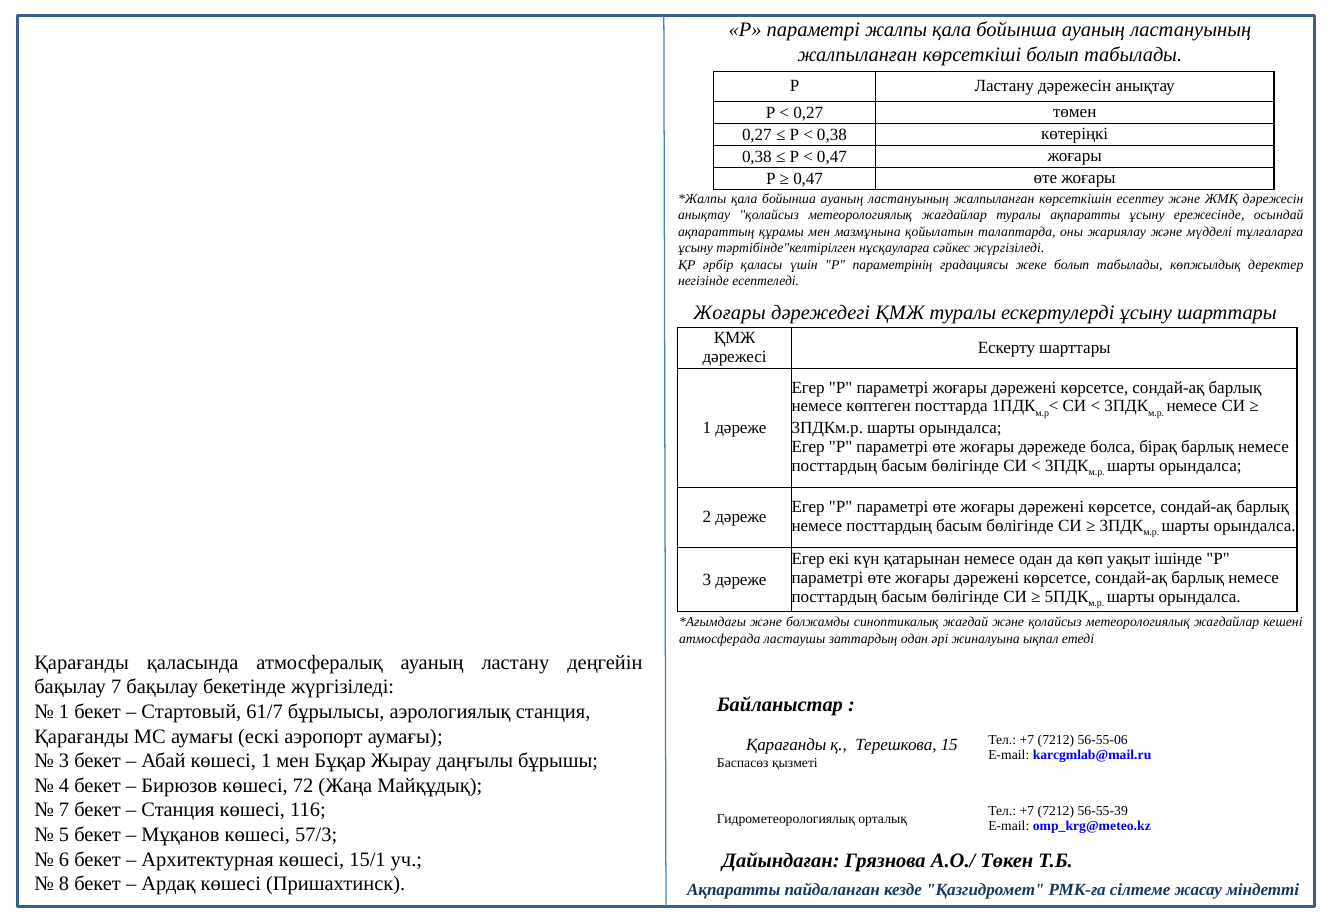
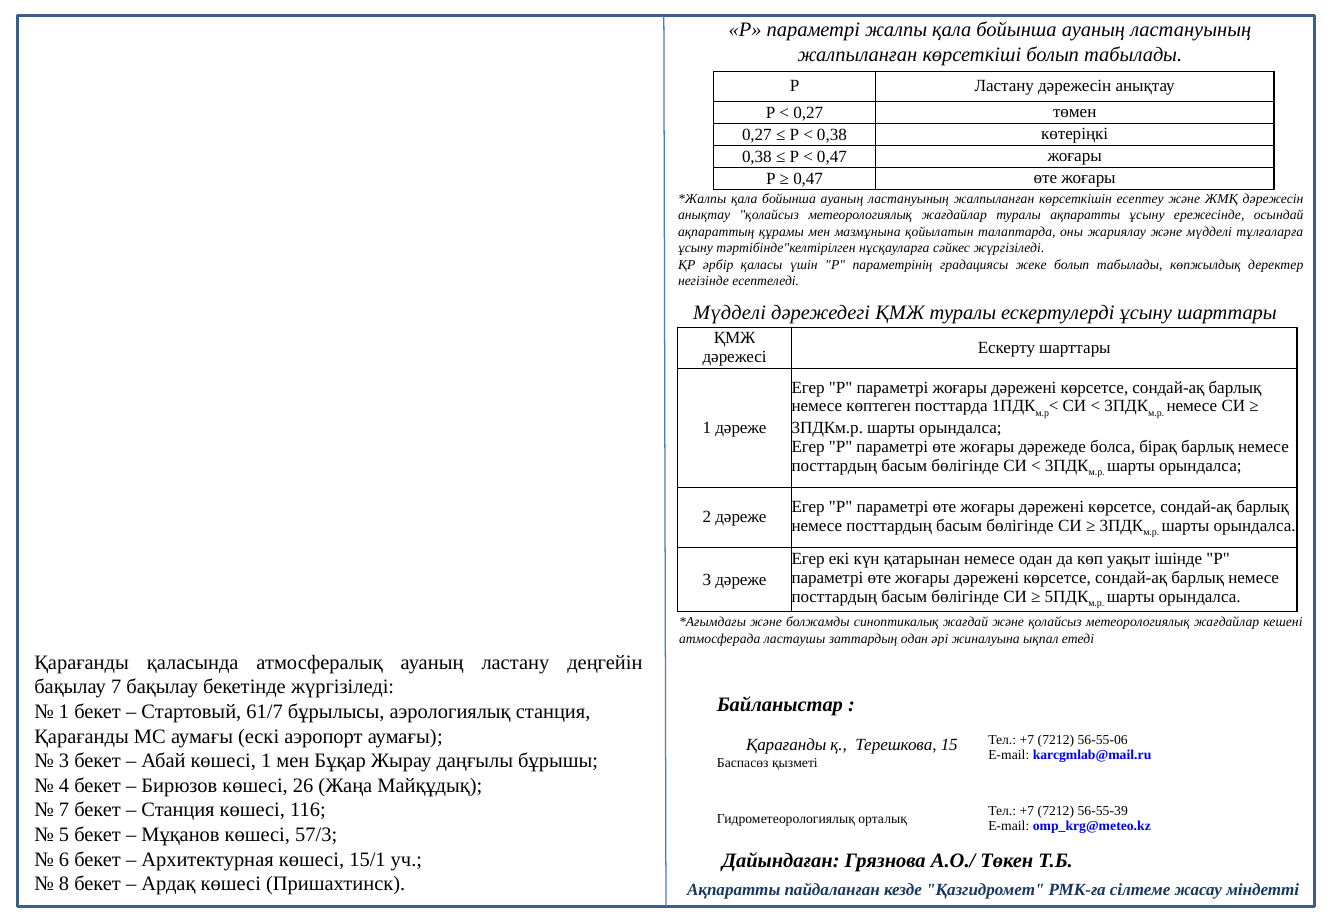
Жоғары at (730, 313): Жоғары -> Мүдделі
72: 72 -> 26
